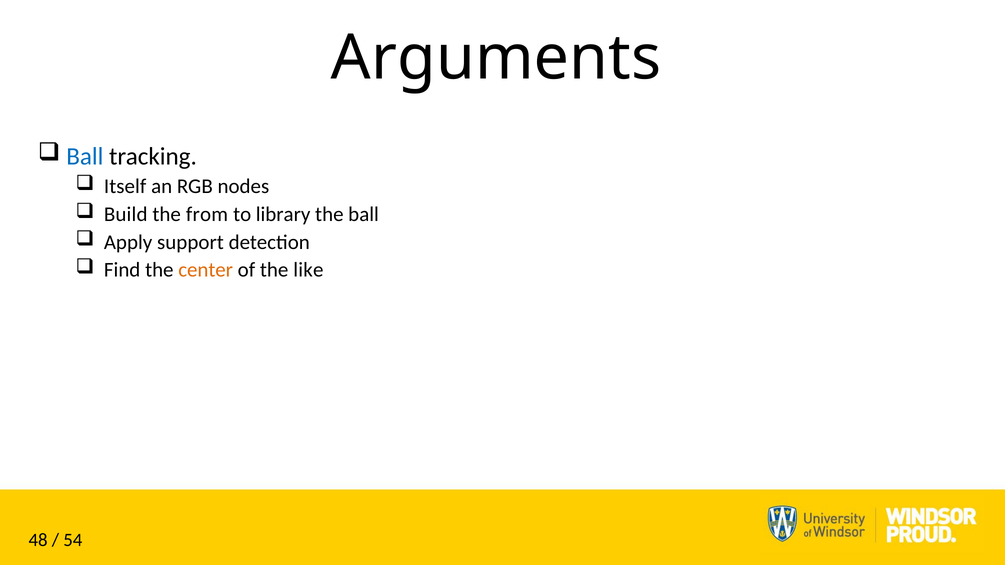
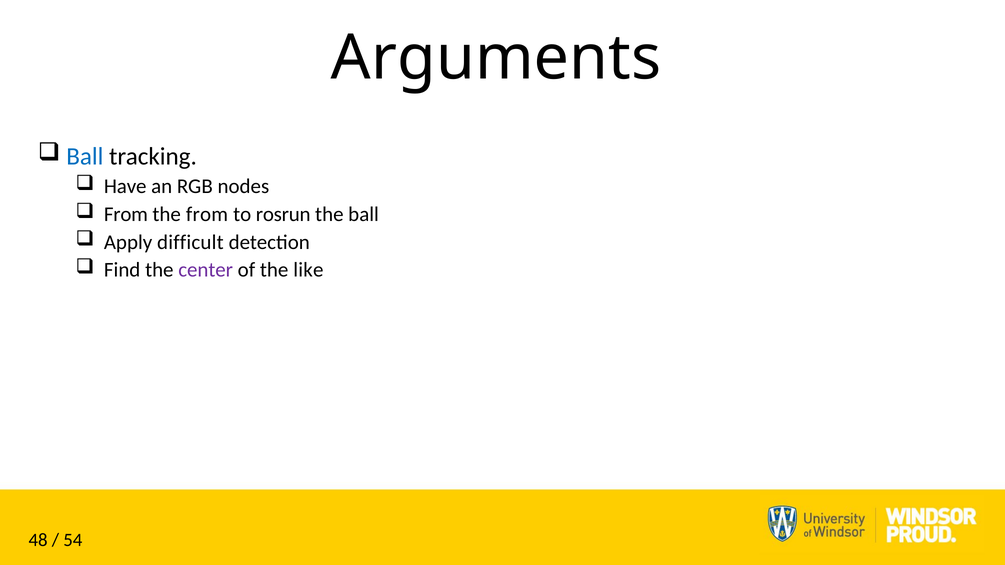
Itself: Itself -> Have
Build at (126, 214): Build -> From
library: library -> rosrun
support: support -> difficult
center colour: orange -> purple
